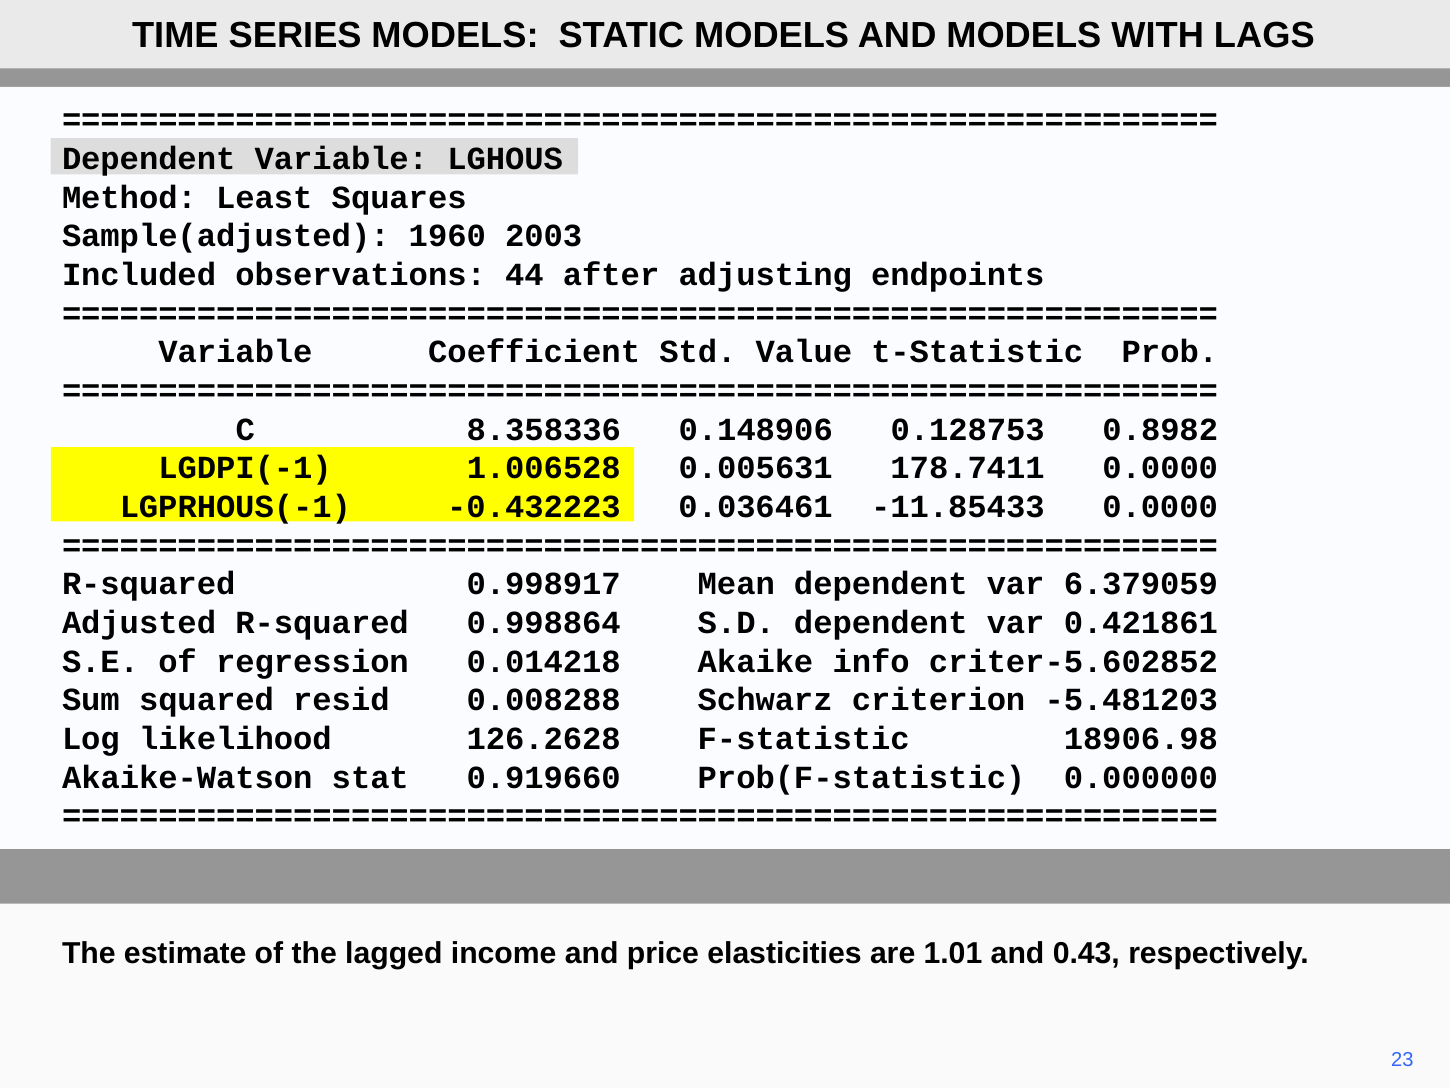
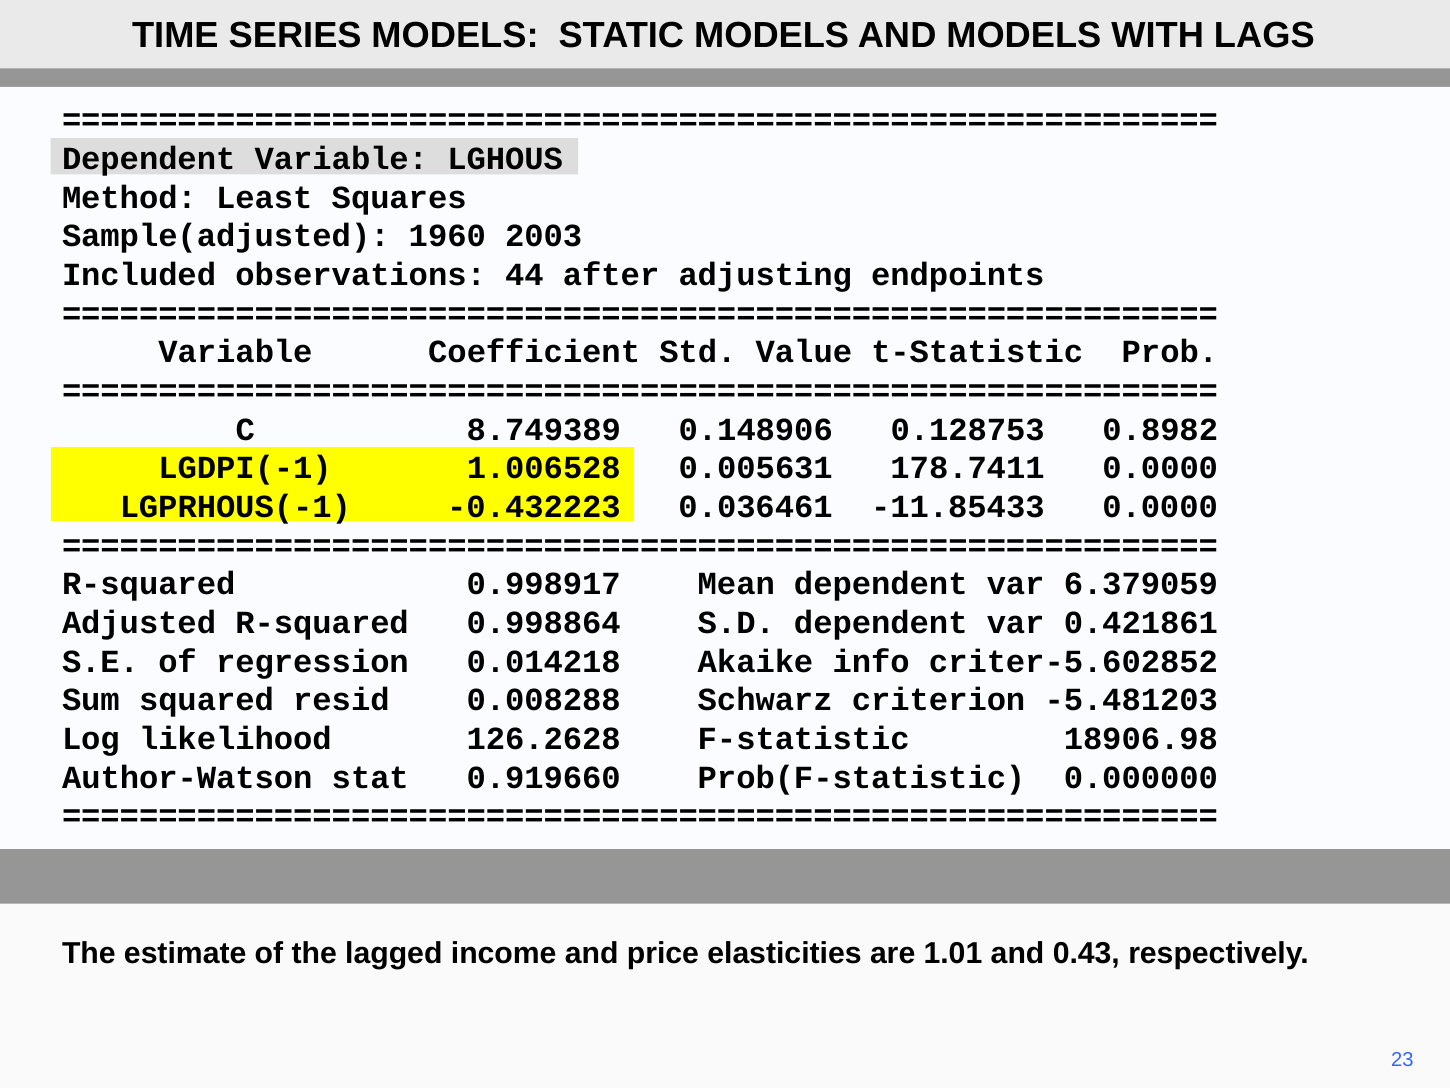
8.358336: 8.358336 -> 8.749389
Akaike-Watson: Akaike-Watson -> Author-Watson
